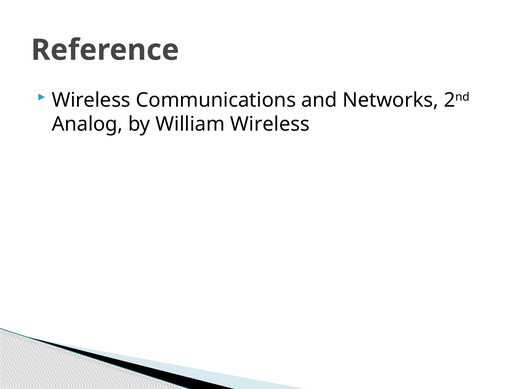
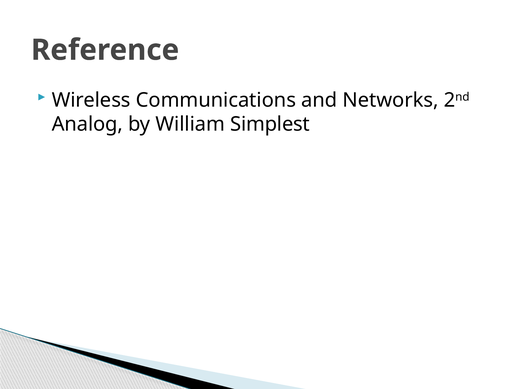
William Wireless: Wireless -> Simplest
